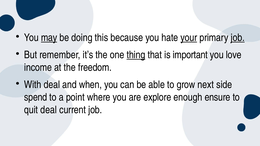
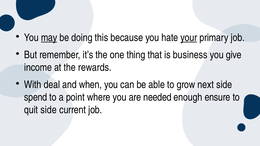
job at (238, 38) underline: present -> none
thing underline: present -> none
important: important -> business
love: love -> give
freedom: freedom -> rewards
explore: explore -> needed
quit deal: deal -> side
